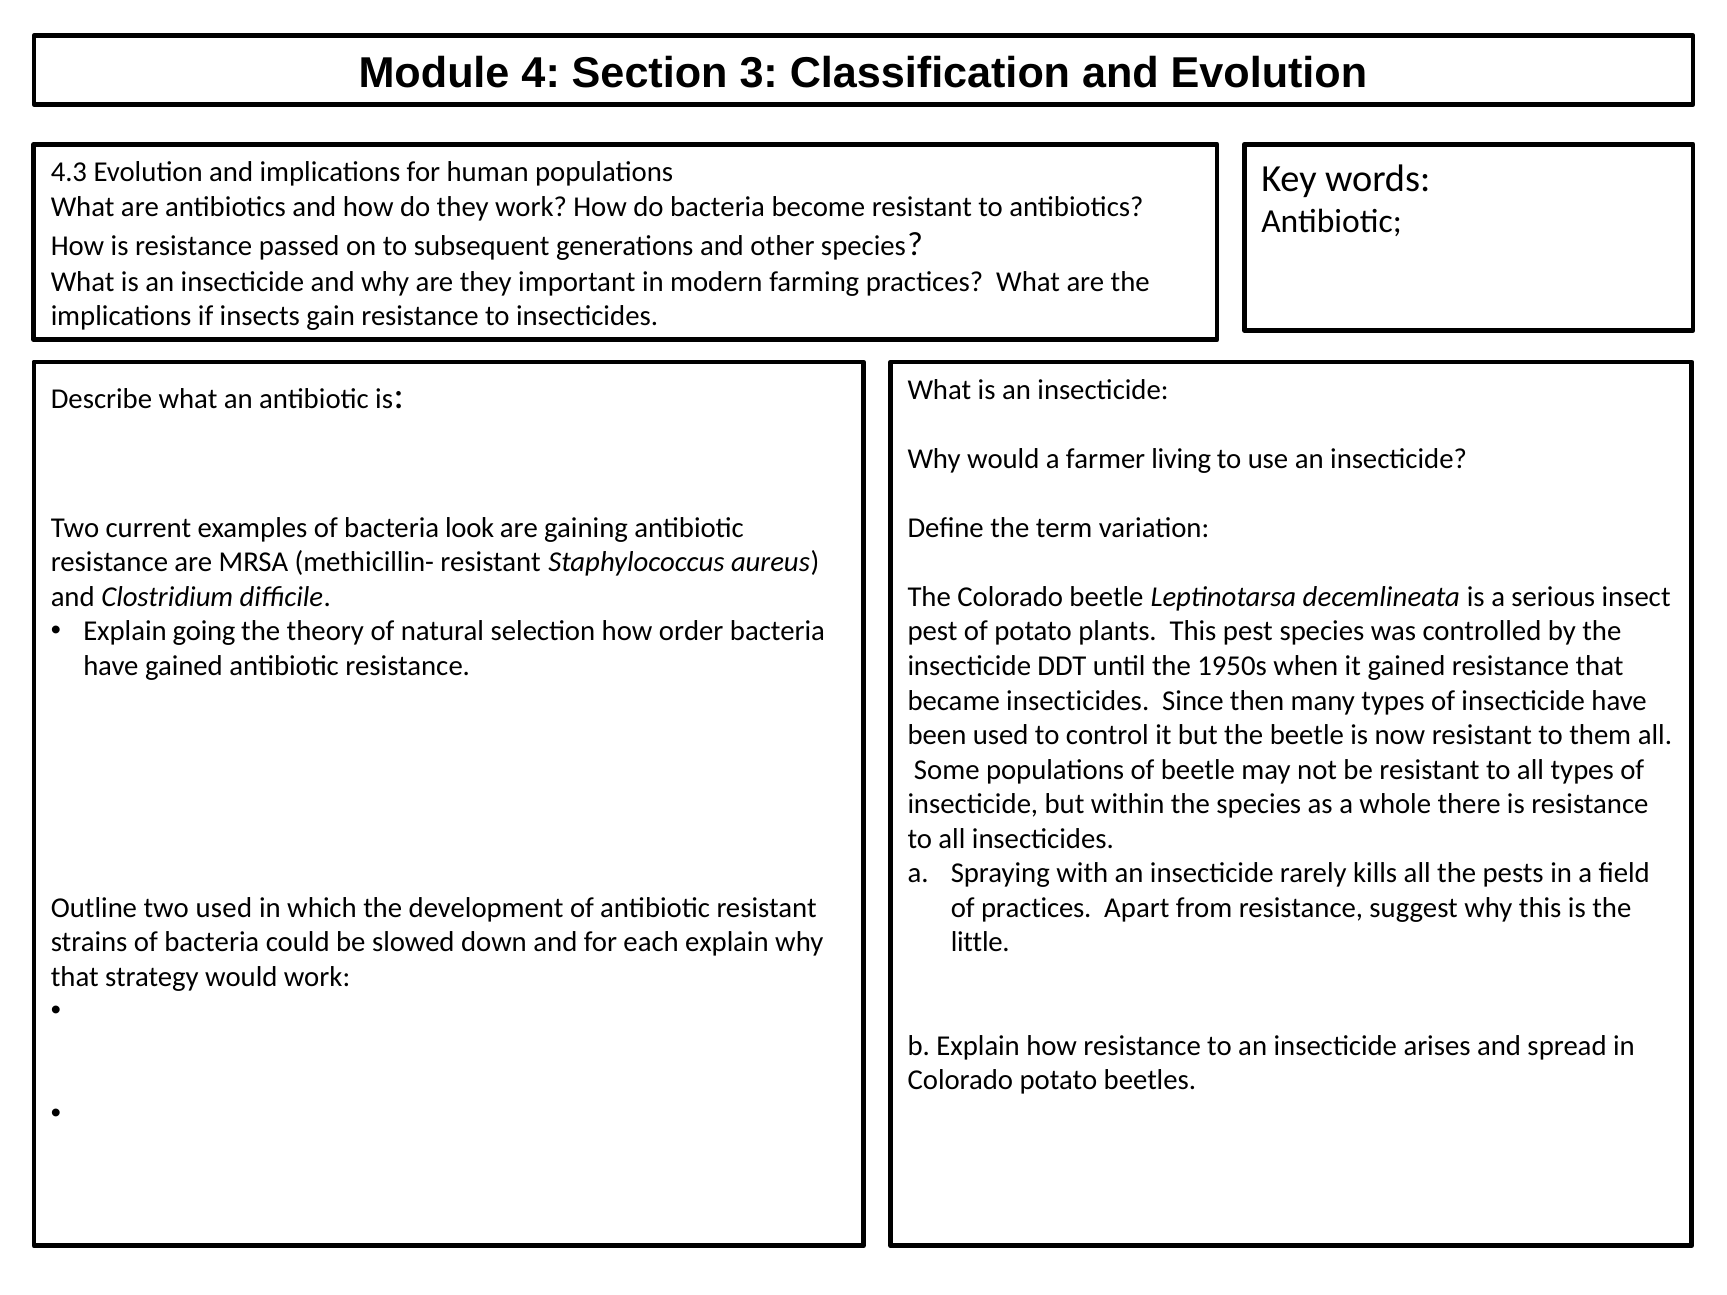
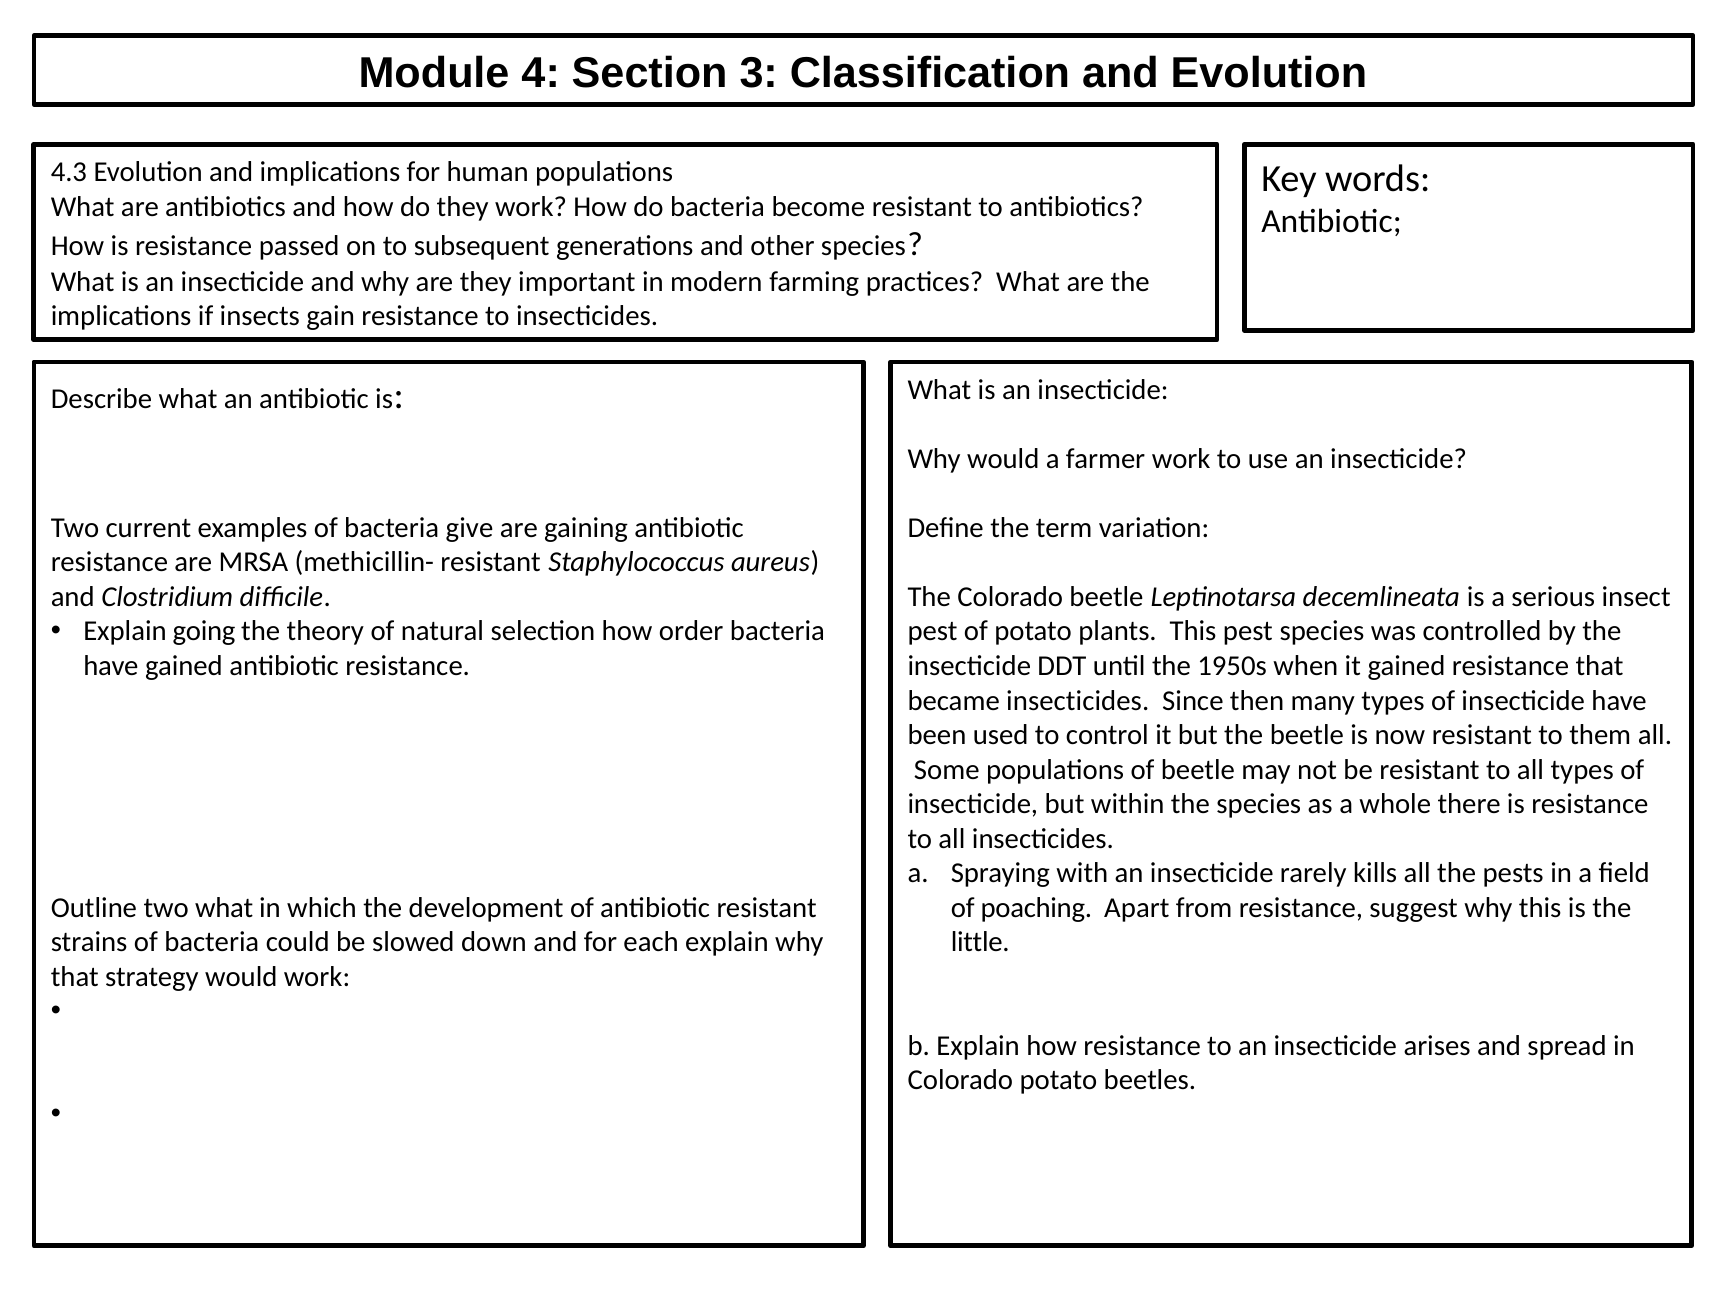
farmer living: living -> work
look: look -> give
two used: used -> what
of practices: practices -> poaching
